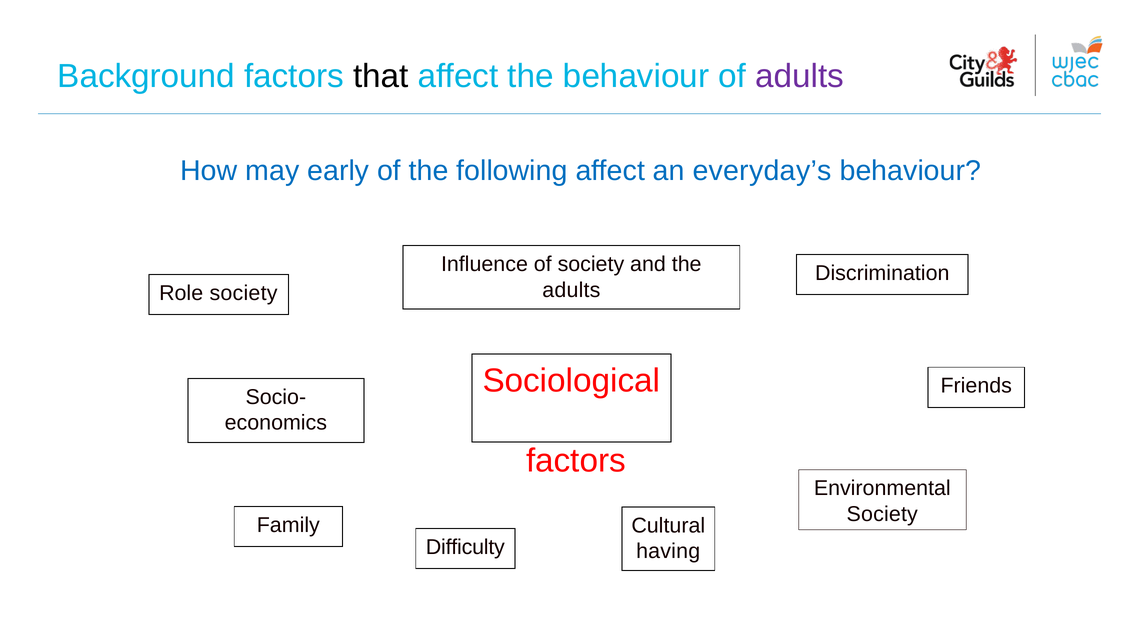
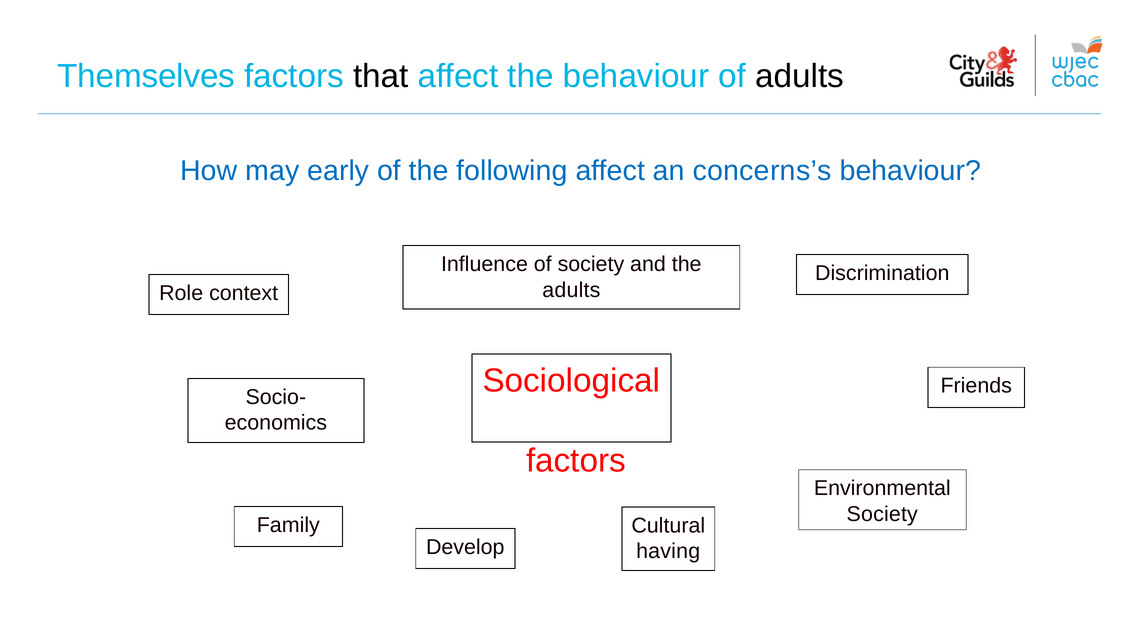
Background: Background -> Themselves
adults at (800, 76) colour: purple -> black
everyday’s: everyday’s -> concerns’s
Role society: society -> context
Difficulty: Difficulty -> Develop
